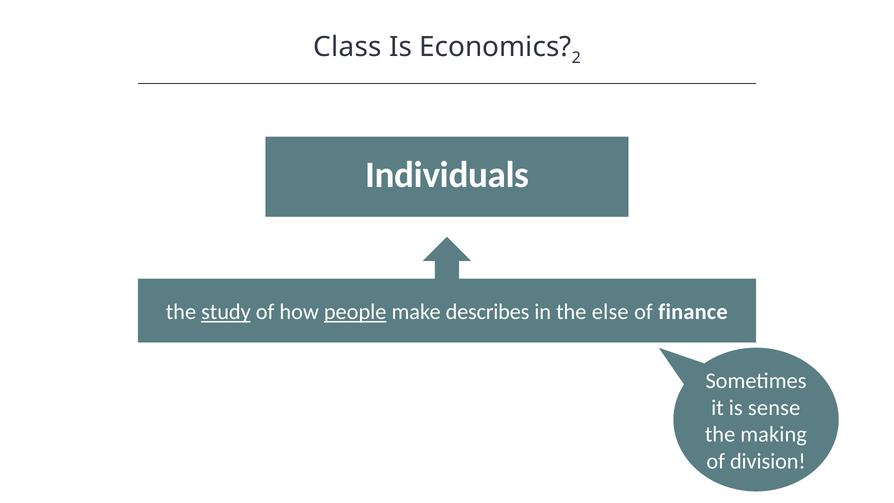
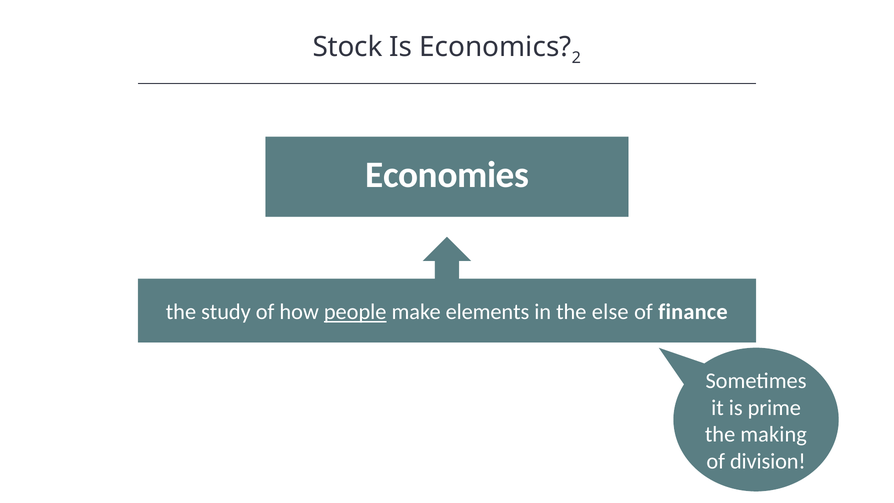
Class: Class -> Stock
Individuals: Individuals -> Economies
study underline: present -> none
describes: describes -> elements
sense: sense -> prime
